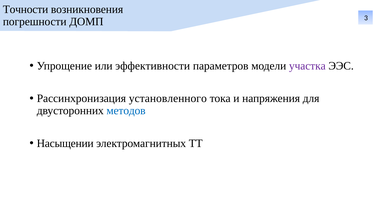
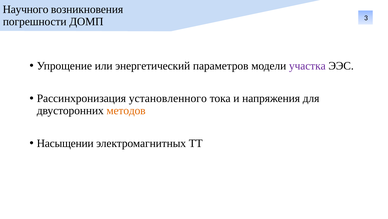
Точности: Точности -> Научного
эффективности: эффективности -> энергетический
методов colour: blue -> orange
